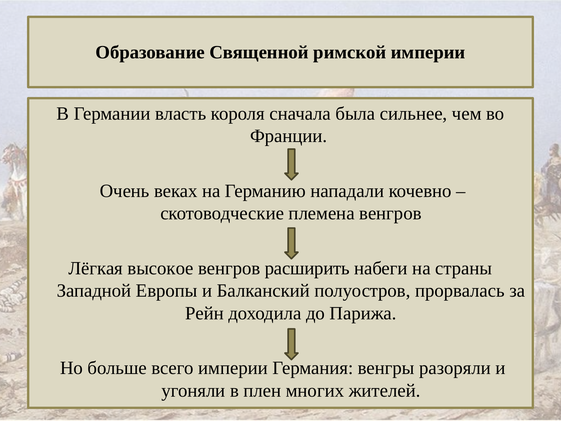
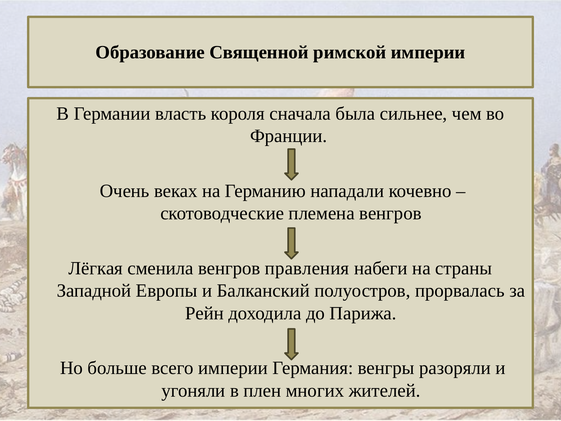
высокое: высокое -> сменила
расширить: расширить -> правления
